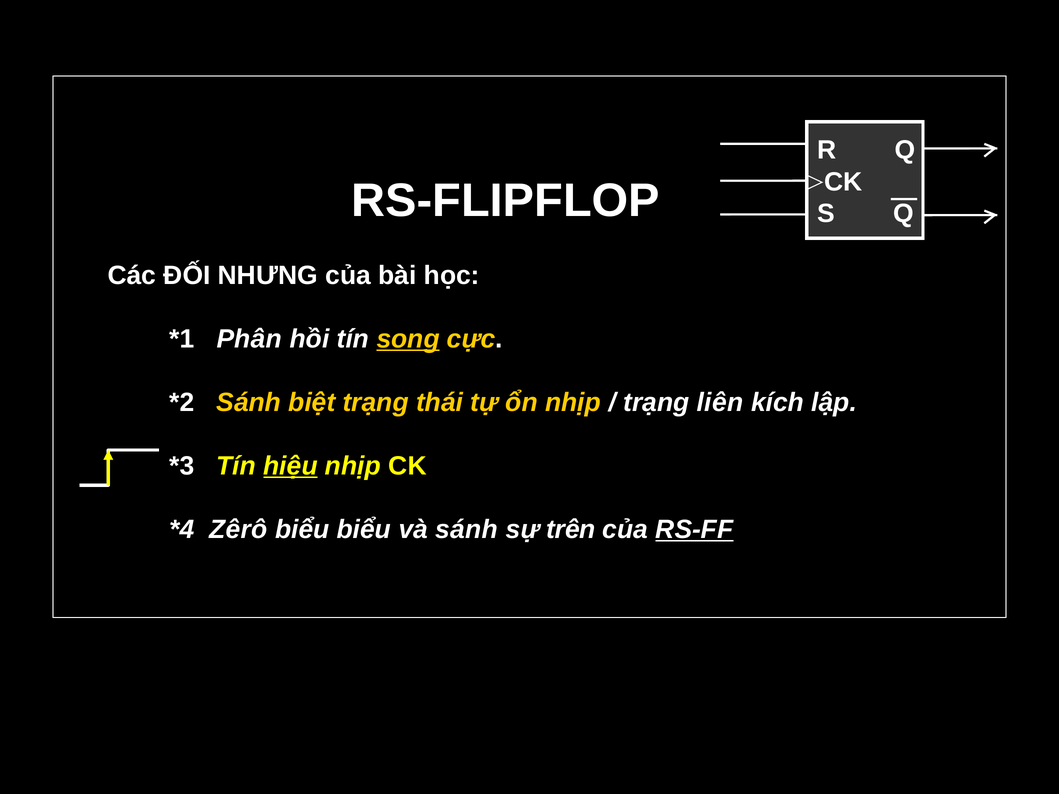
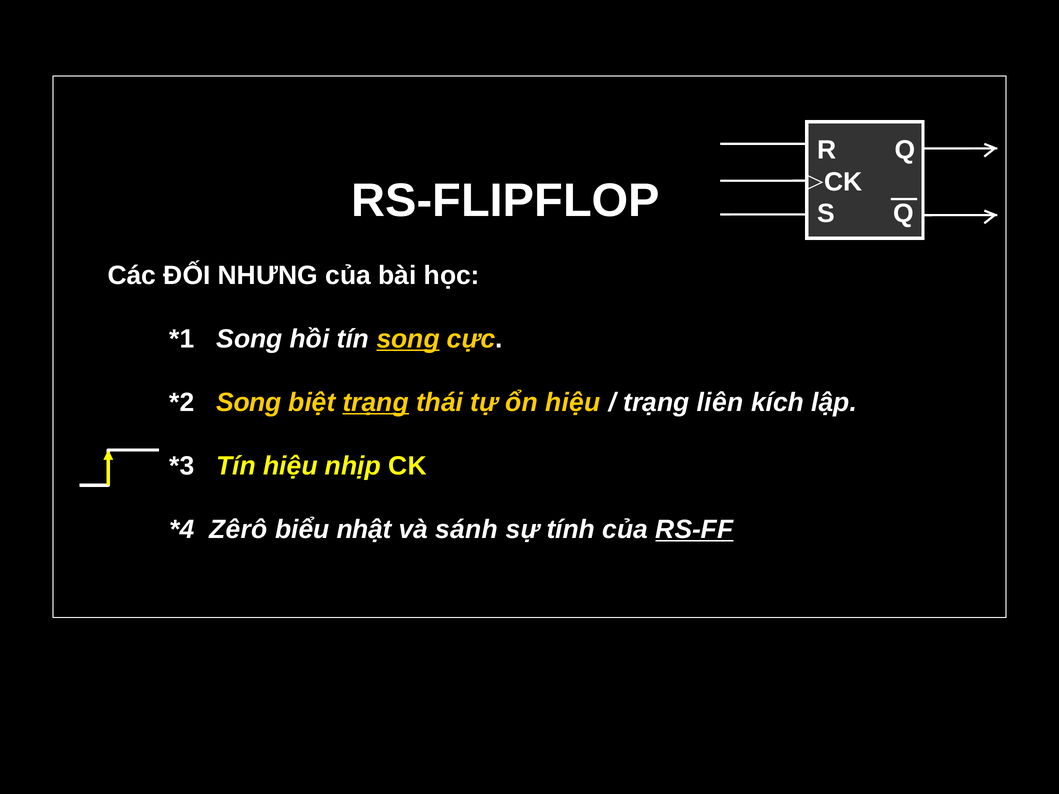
Phân at (249, 339): Phân -> Song
Sánh at (249, 403): Sánh -> Song
trạng at (376, 403) underline: none -> present
ổn nhịp: nhịp -> hiệu
hiệu at (290, 466) underline: present -> none
biểu biểu: biểu -> nhật
trên: trên -> tính
